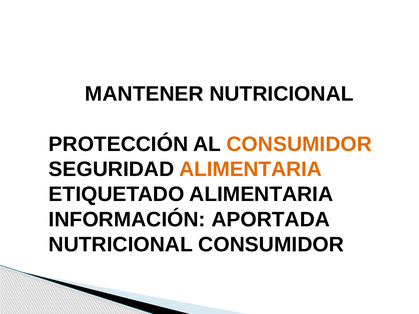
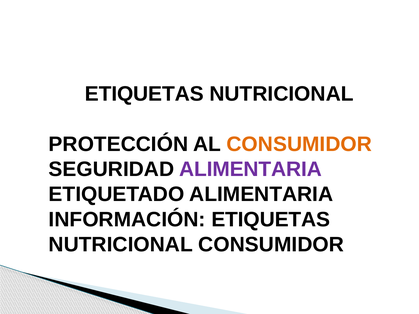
MANTENER at (144, 94): MANTENER -> ETIQUETAS
ALIMENTARIA at (251, 169) colour: orange -> purple
INFORMACIÓN APORTADA: APORTADA -> ETIQUETAS
